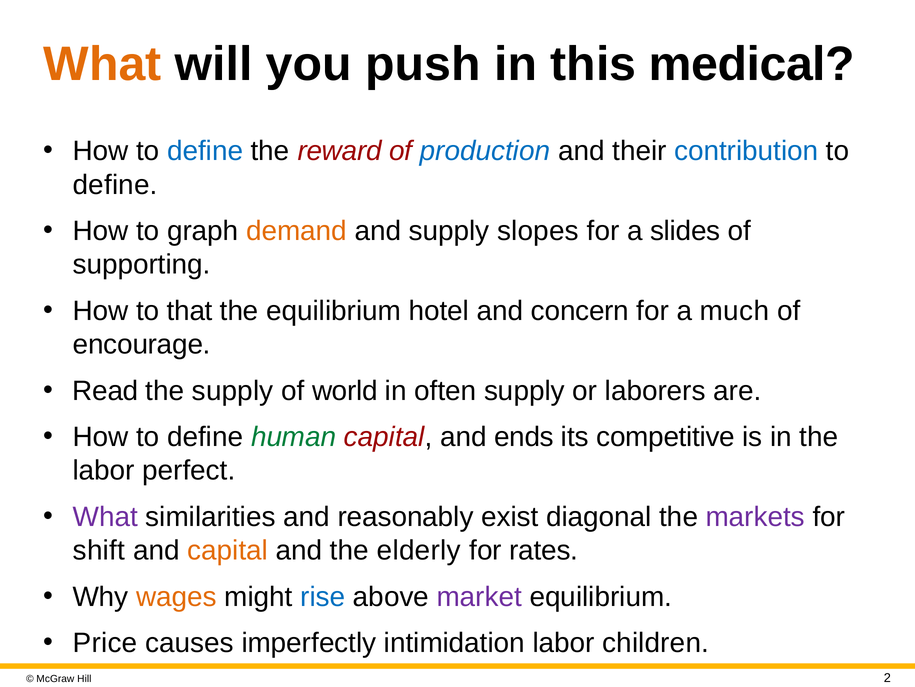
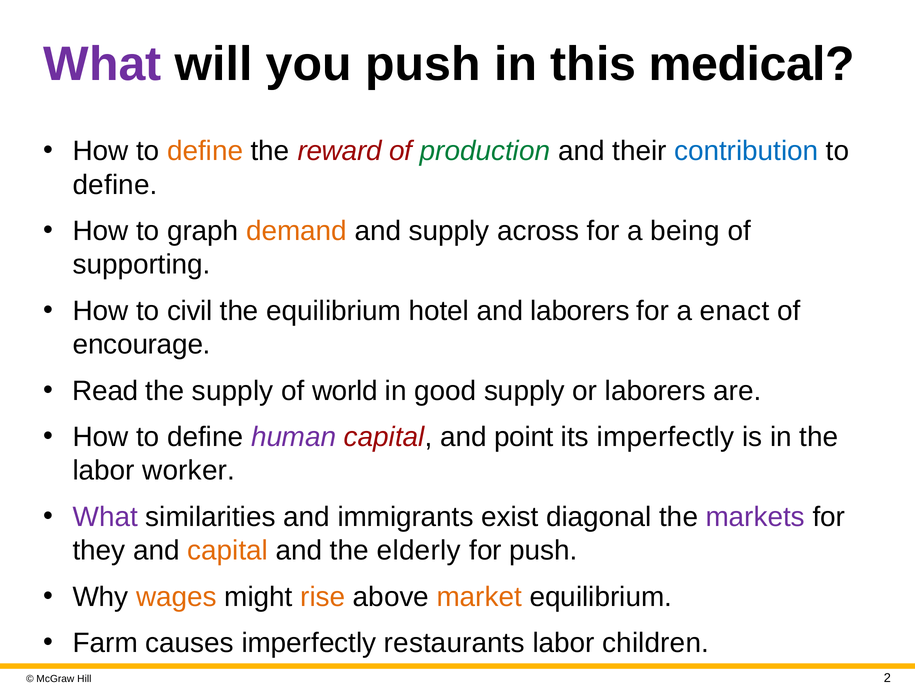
What at (102, 64) colour: orange -> purple
define at (205, 151) colour: blue -> orange
production colour: blue -> green
slopes: slopes -> across
slides: slides -> being
that: that -> civil
and concern: concern -> laborers
much: much -> enact
often: often -> good
human colour: green -> purple
ends: ends -> point
its competitive: competitive -> imperfectly
perfect: perfect -> worker
reasonably: reasonably -> immigrants
shift: shift -> they
for rates: rates -> push
rise colour: blue -> orange
market colour: purple -> orange
Price: Price -> Farm
intimidation: intimidation -> restaurants
